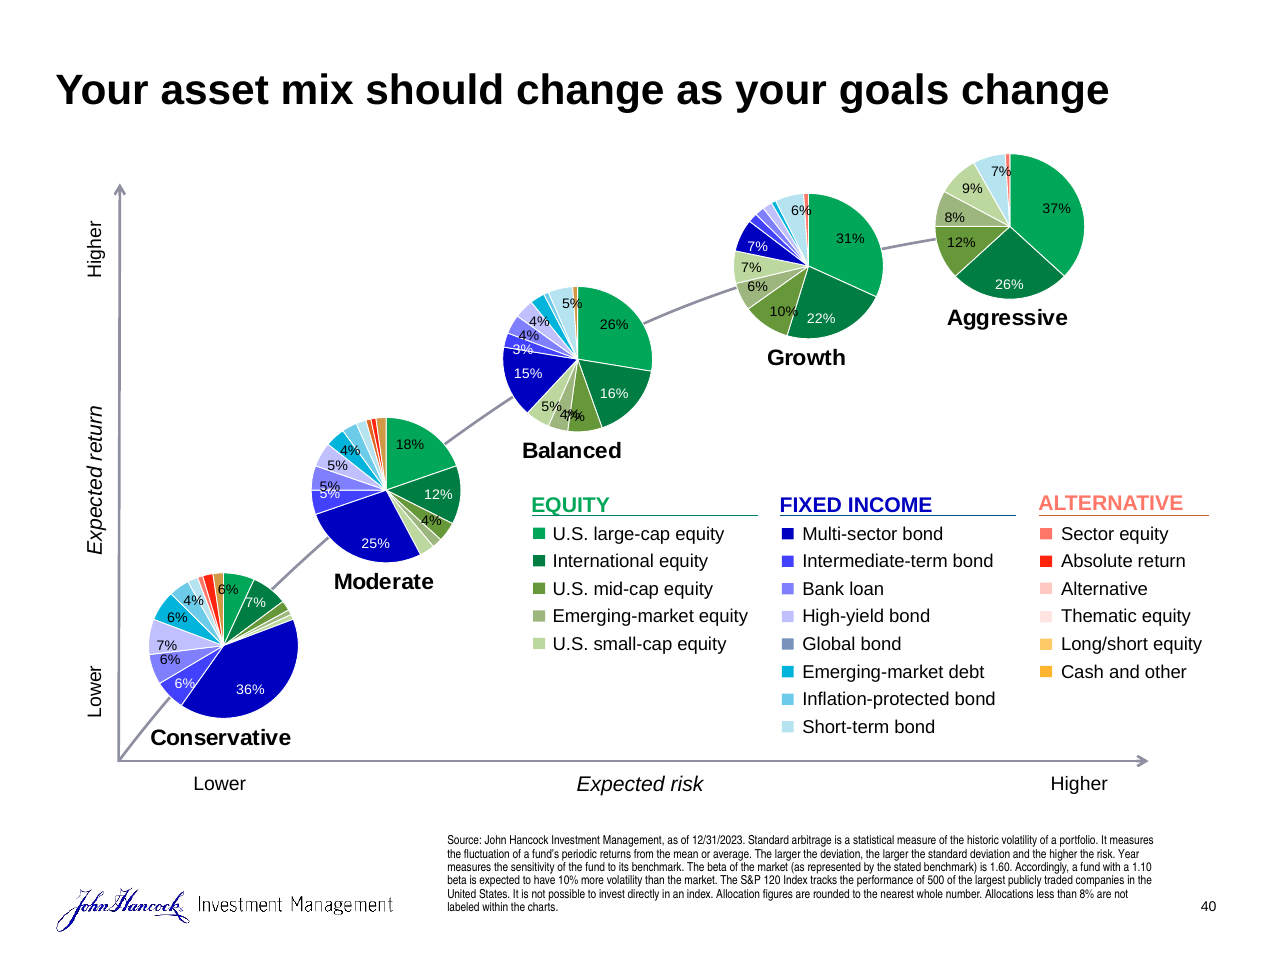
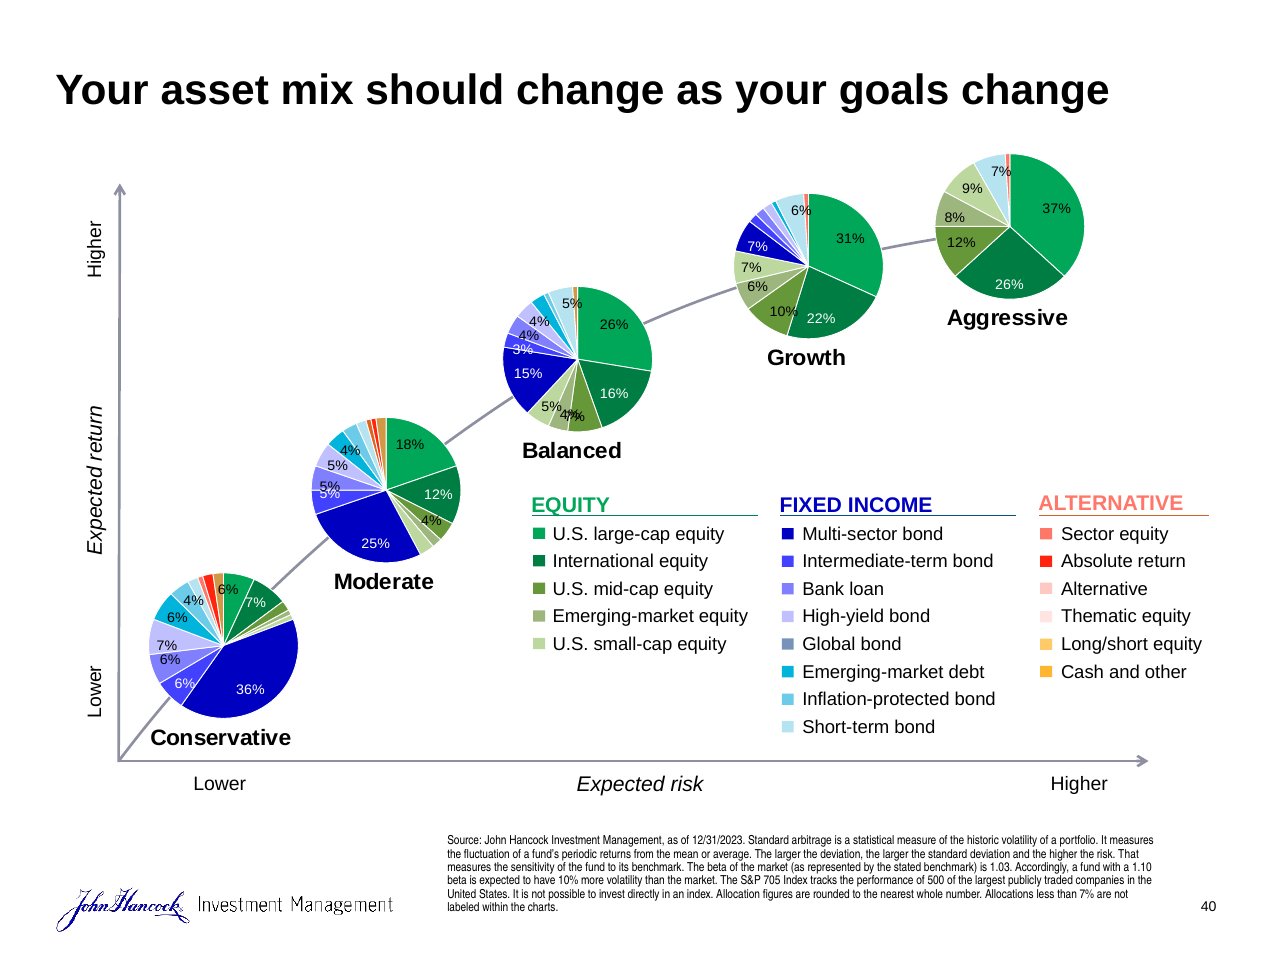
Year: Year -> That
1.60: 1.60 -> 1.03
120: 120 -> 705
than 8%: 8% -> 7%
